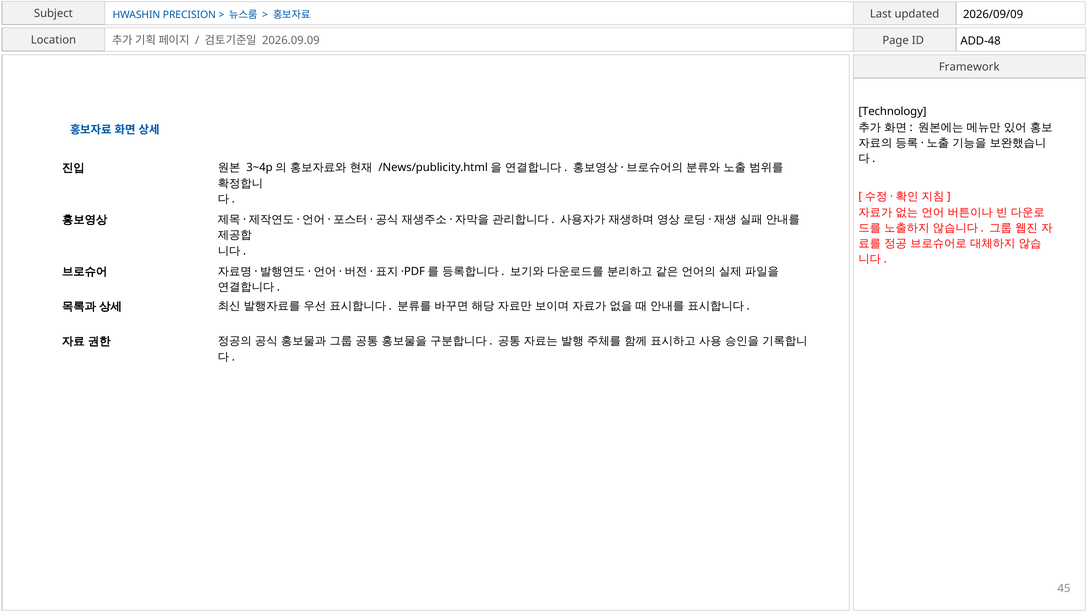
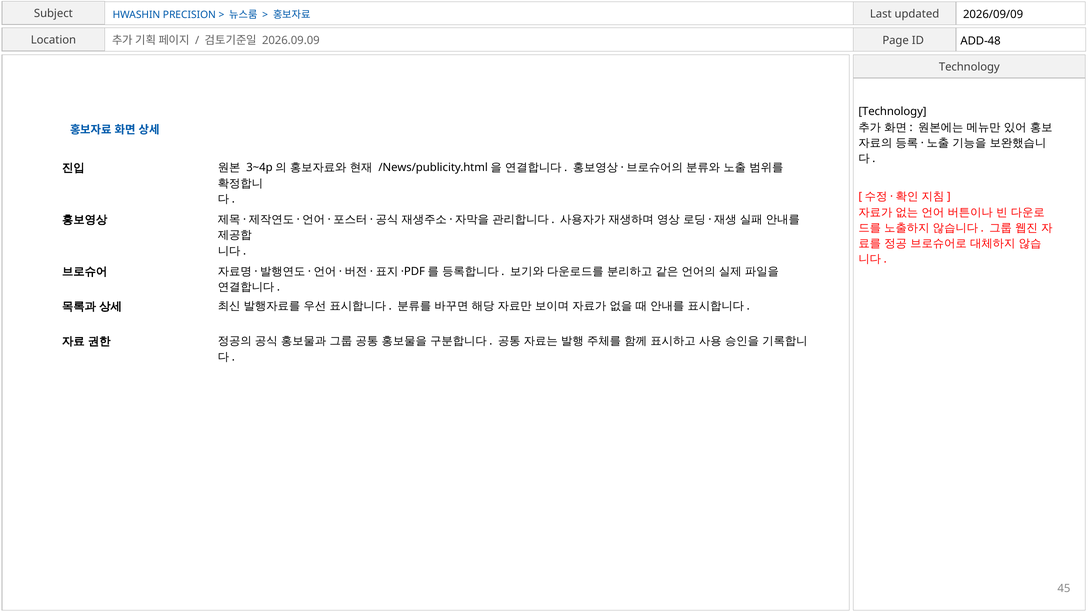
Framework at (969, 67): Framework -> Technology
